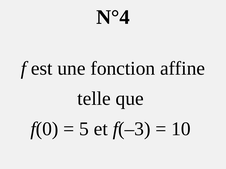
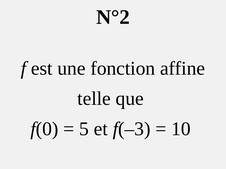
N°4: N°4 -> N°2
